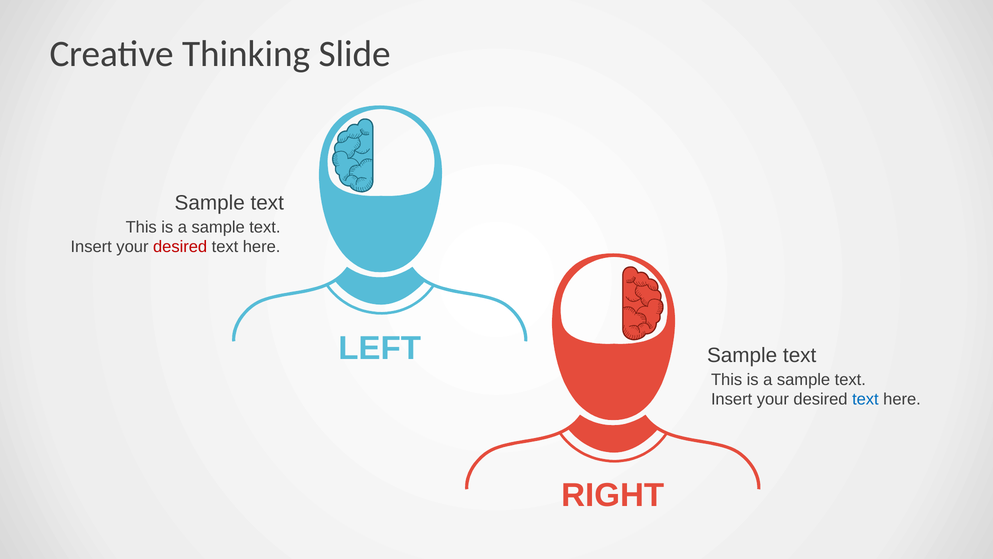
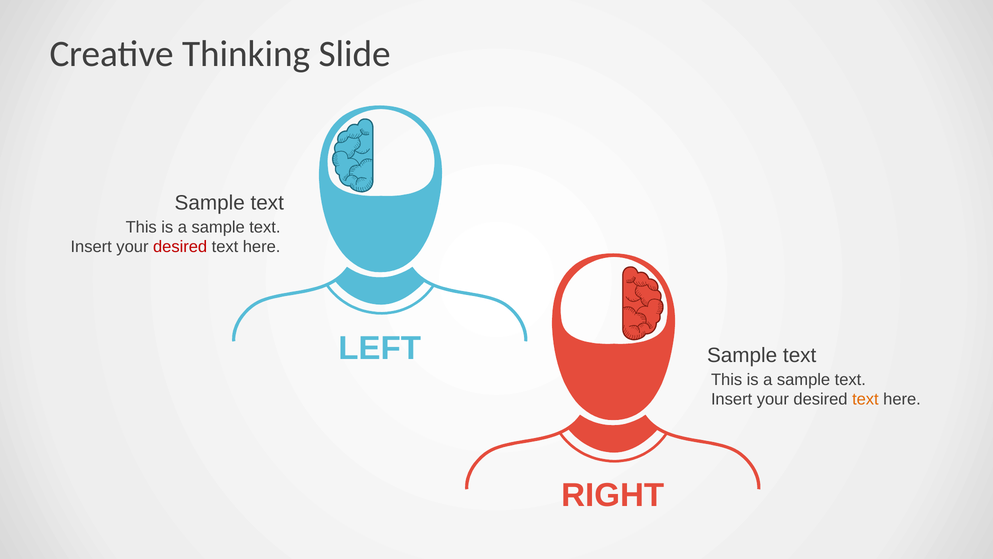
text at (865, 399) colour: blue -> orange
